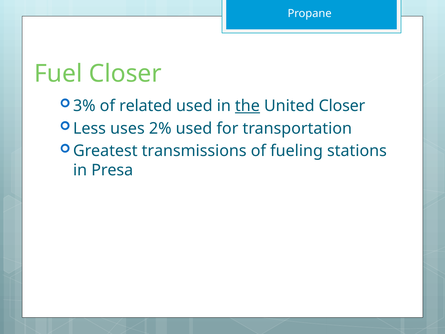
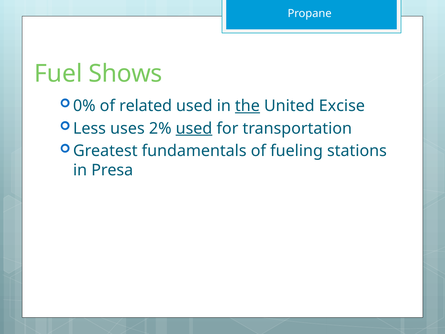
Fuel Closer: Closer -> Shows
3%: 3% -> 0%
United Closer: Closer -> Excise
used at (194, 128) underline: none -> present
transmissions: transmissions -> fundamentals
